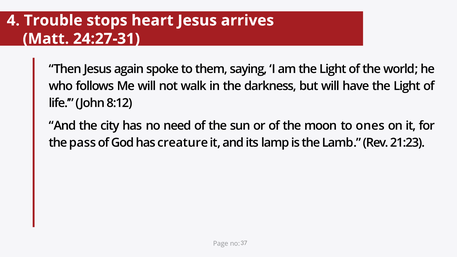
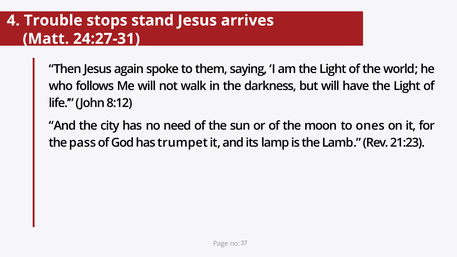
heart: heart -> stand
creature: creature -> trumpet
